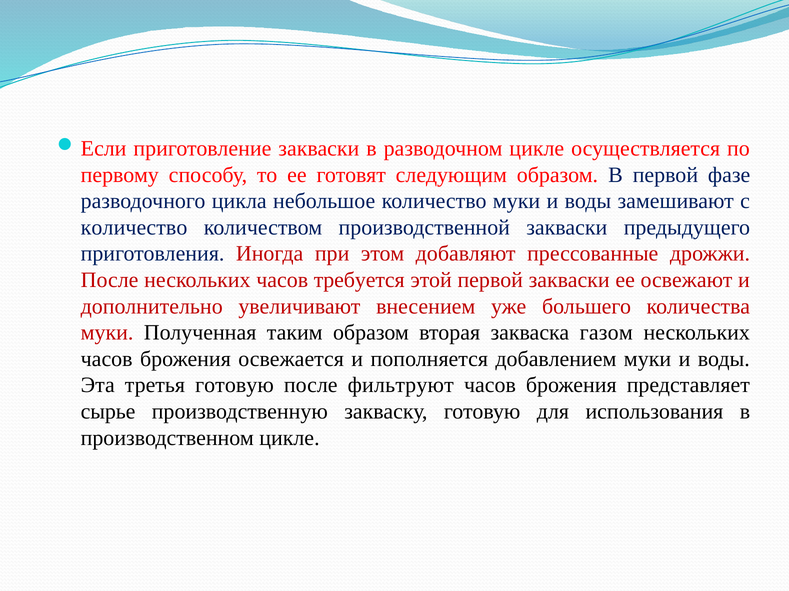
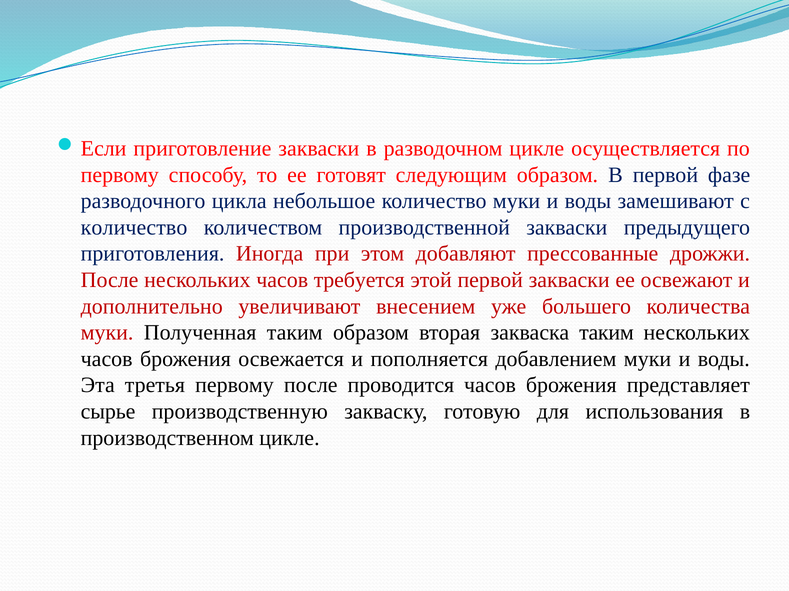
закваска газом: газом -> таким
третья готовую: готовую -> первому
фильтруют: фильтруют -> проводится
